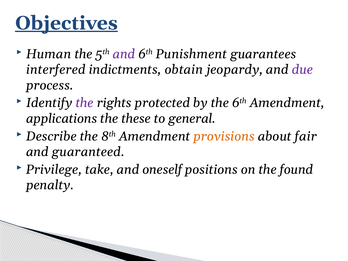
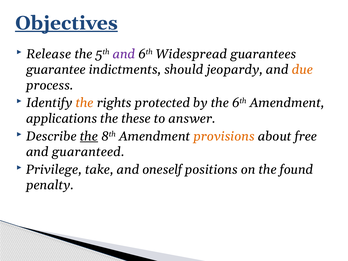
Human: Human -> Release
Punishment: Punishment -> Widespread
interfered: interfered -> guarantee
obtain: obtain -> should
due colour: purple -> orange
the at (85, 103) colour: purple -> orange
general: general -> answer
the at (89, 136) underline: none -> present
fair: fair -> free
